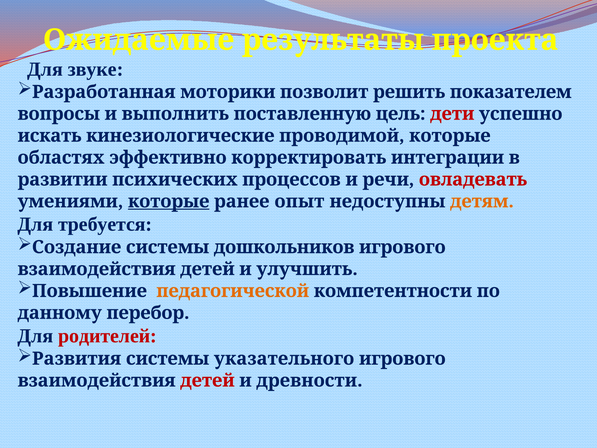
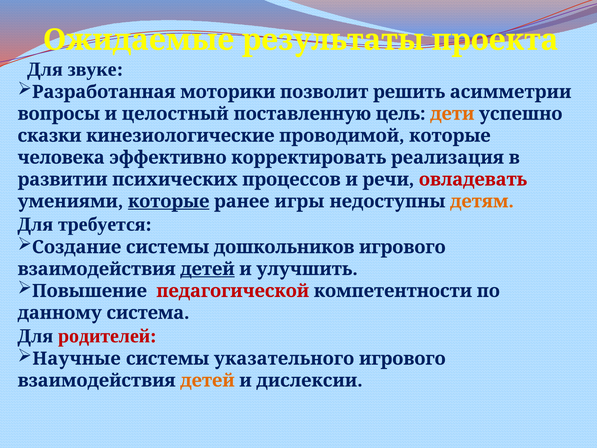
показателем: показателем -> асимметрии
выполнить: выполнить -> целостный
дети colour: red -> orange
искать: искать -> сказки
областях: областях -> человека
интеграции: интеграции -> реализация
опыт: опыт -> игры
детей at (207, 269) underline: none -> present
педагогической colour: orange -> red
перебор: перебор -> система
Развития: Развития -> Научные
детей at (207, 380) colour: red -> orange
древности: древности -> дислексии
